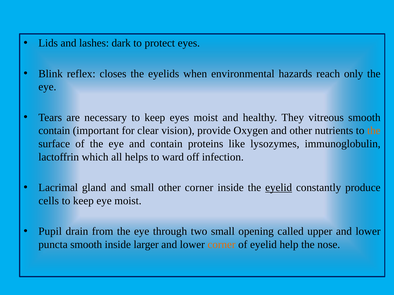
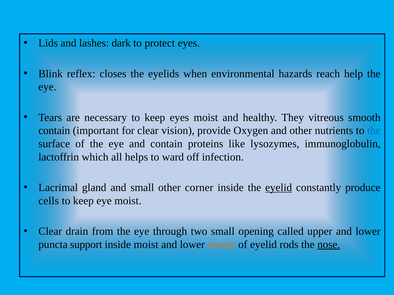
only: only -> help
the at (374, 131) colour: orange -> blue
Pupil at (50, 232): Pupil -> Clear
puncta smooth: smooth -> support
inside larger: larger -> moist
help: help -> rods
nose underline: none -> present
